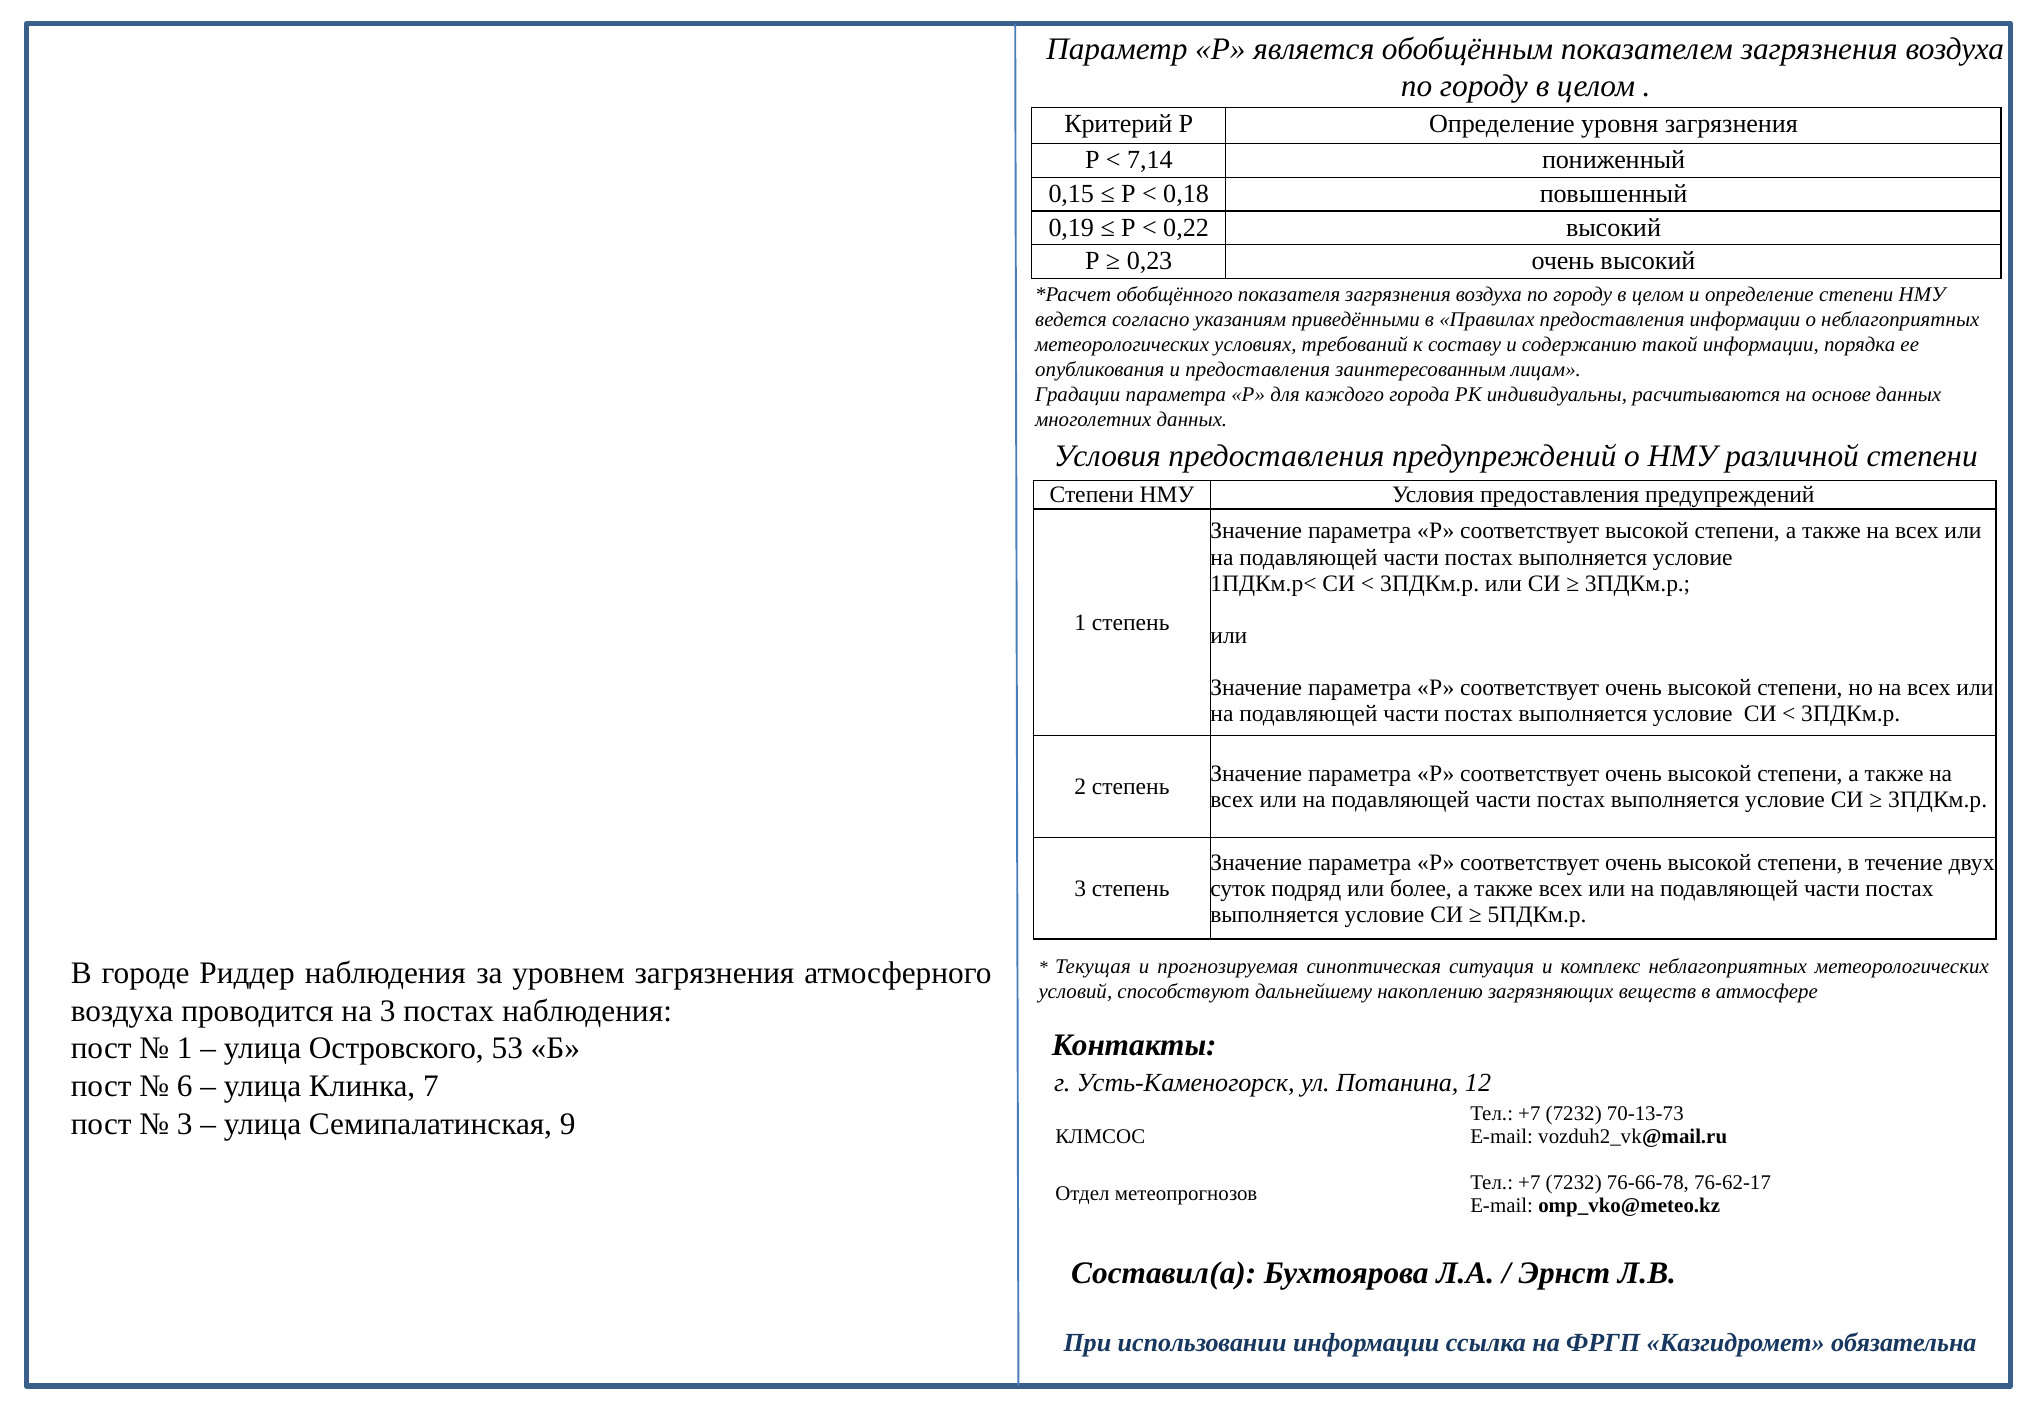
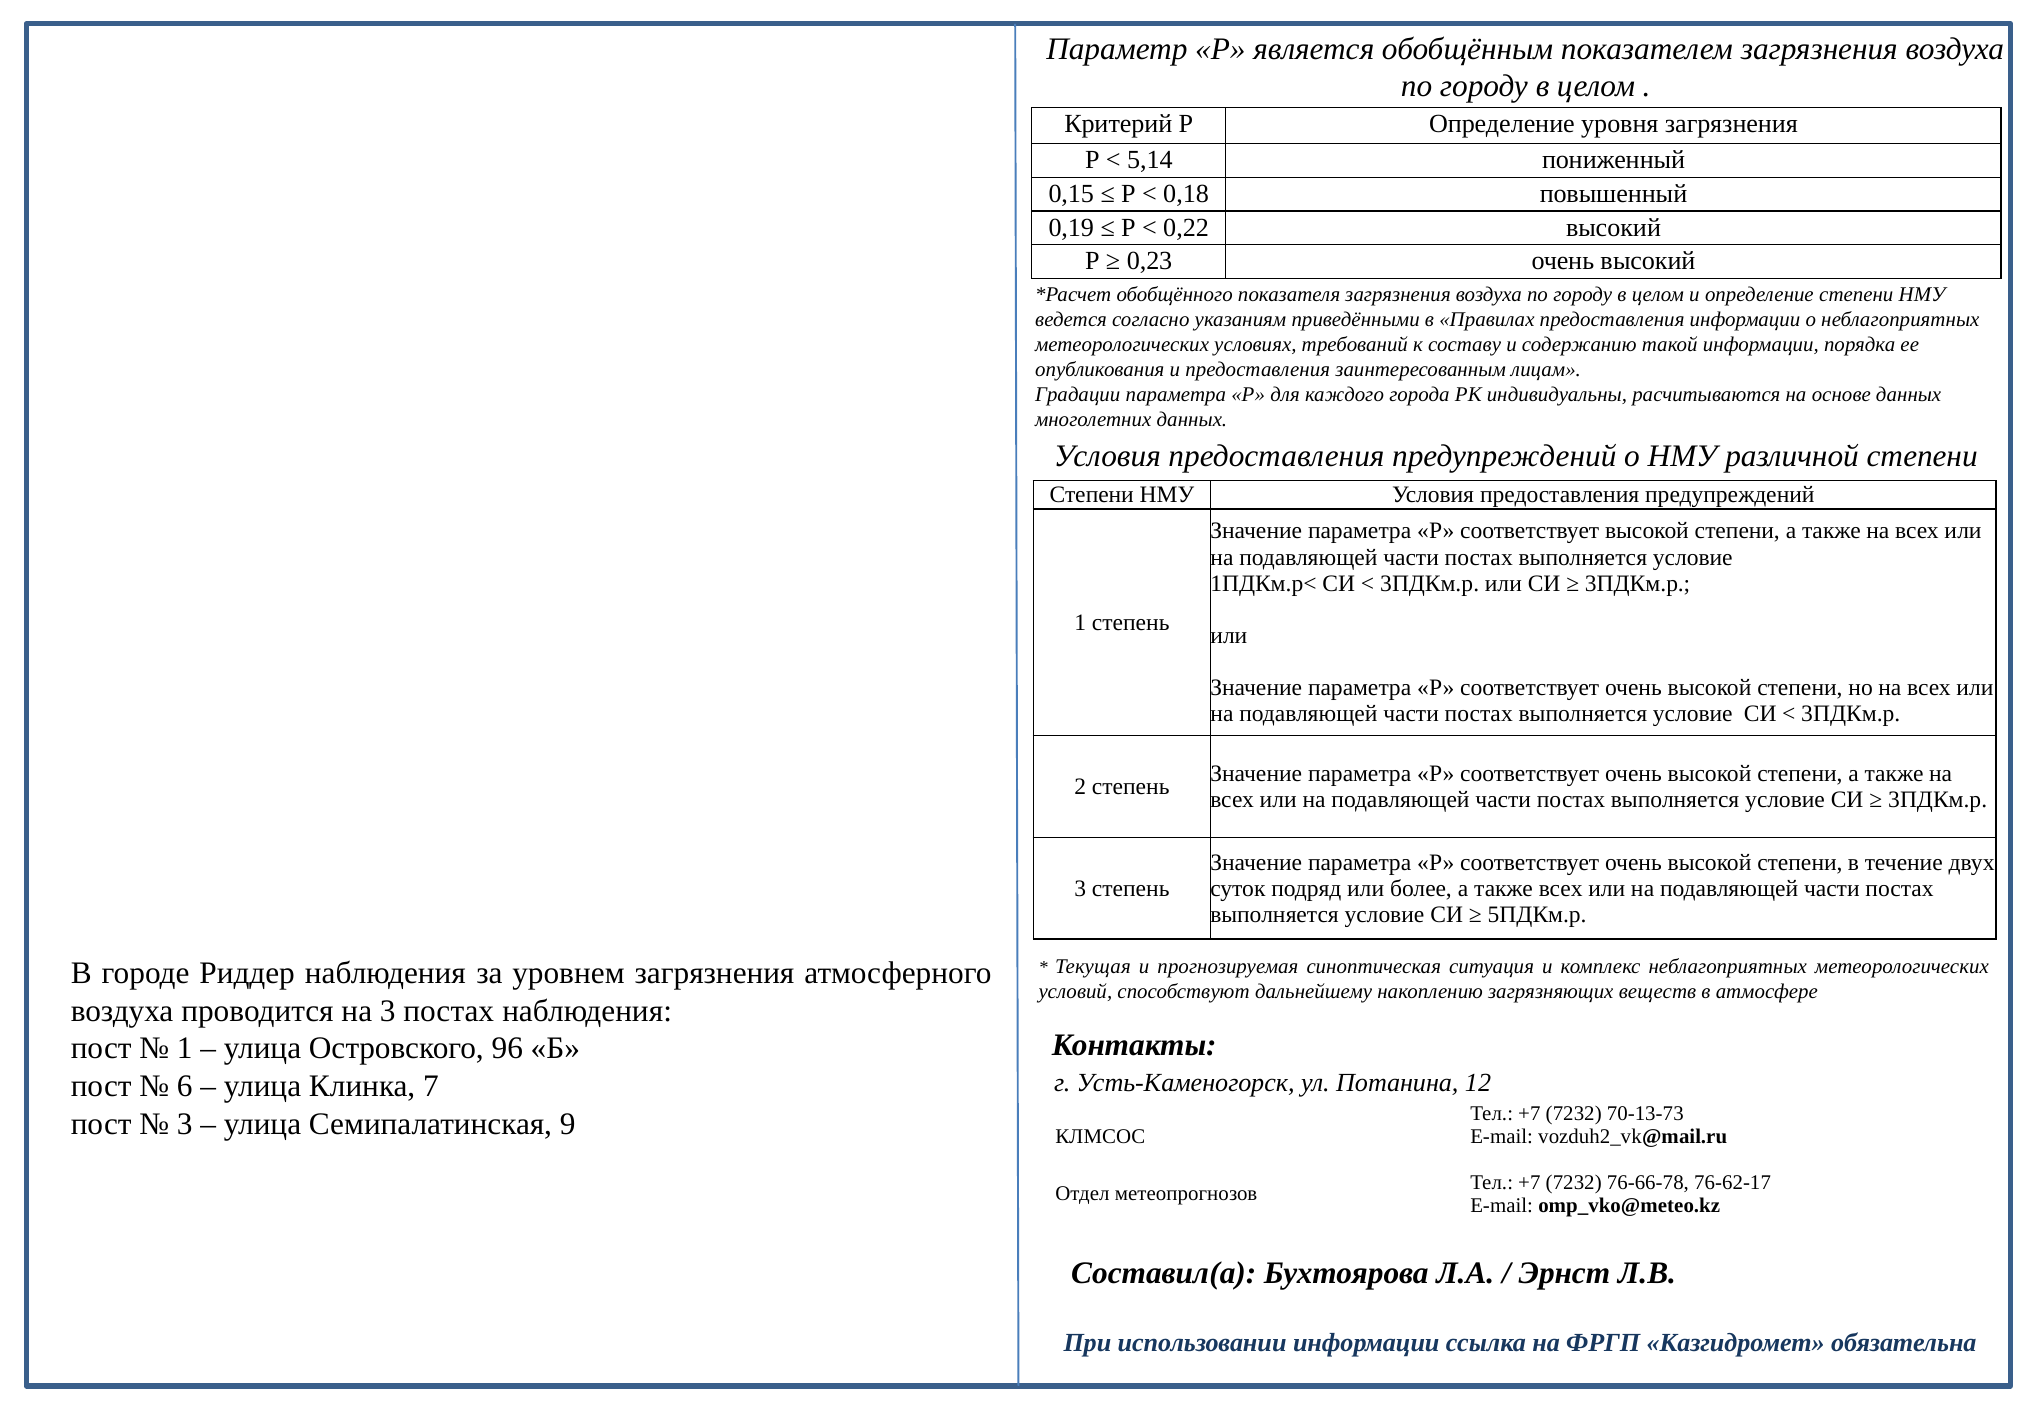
7,14: 7,14 -> 5,14
53: 53 -> 96
